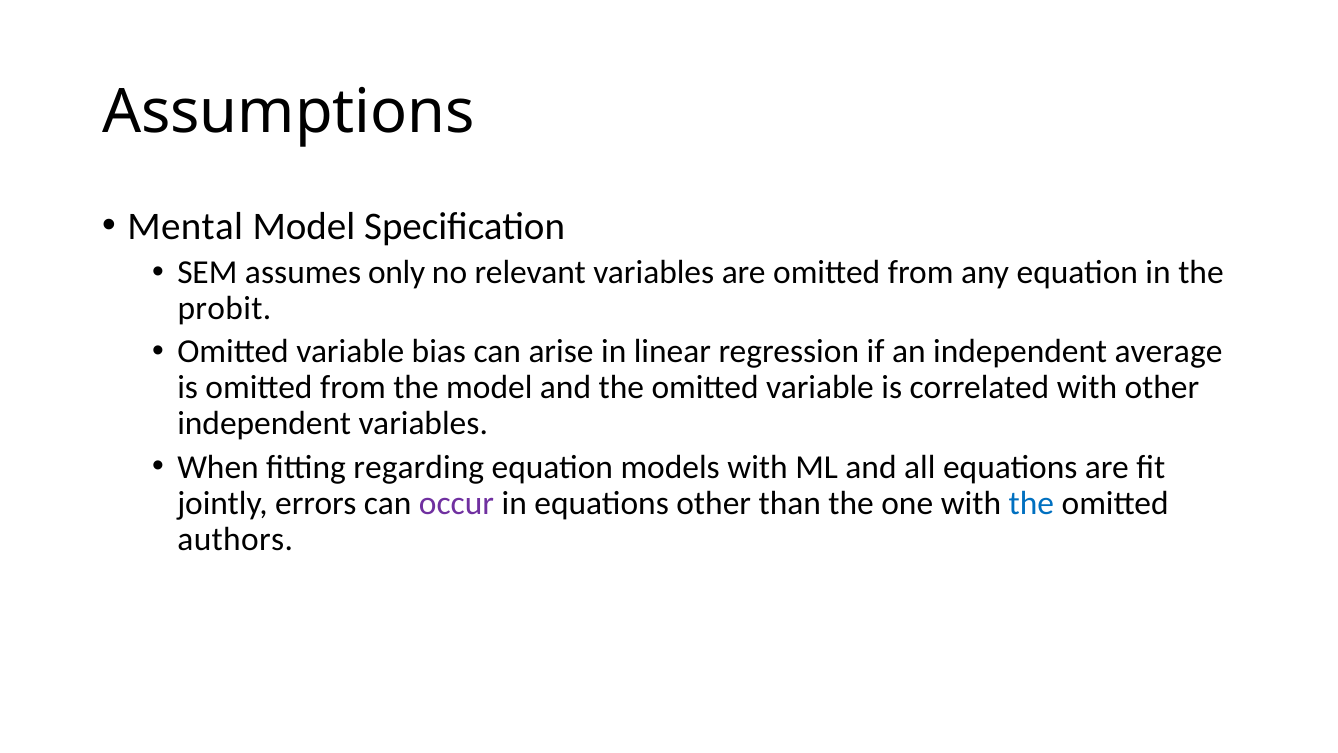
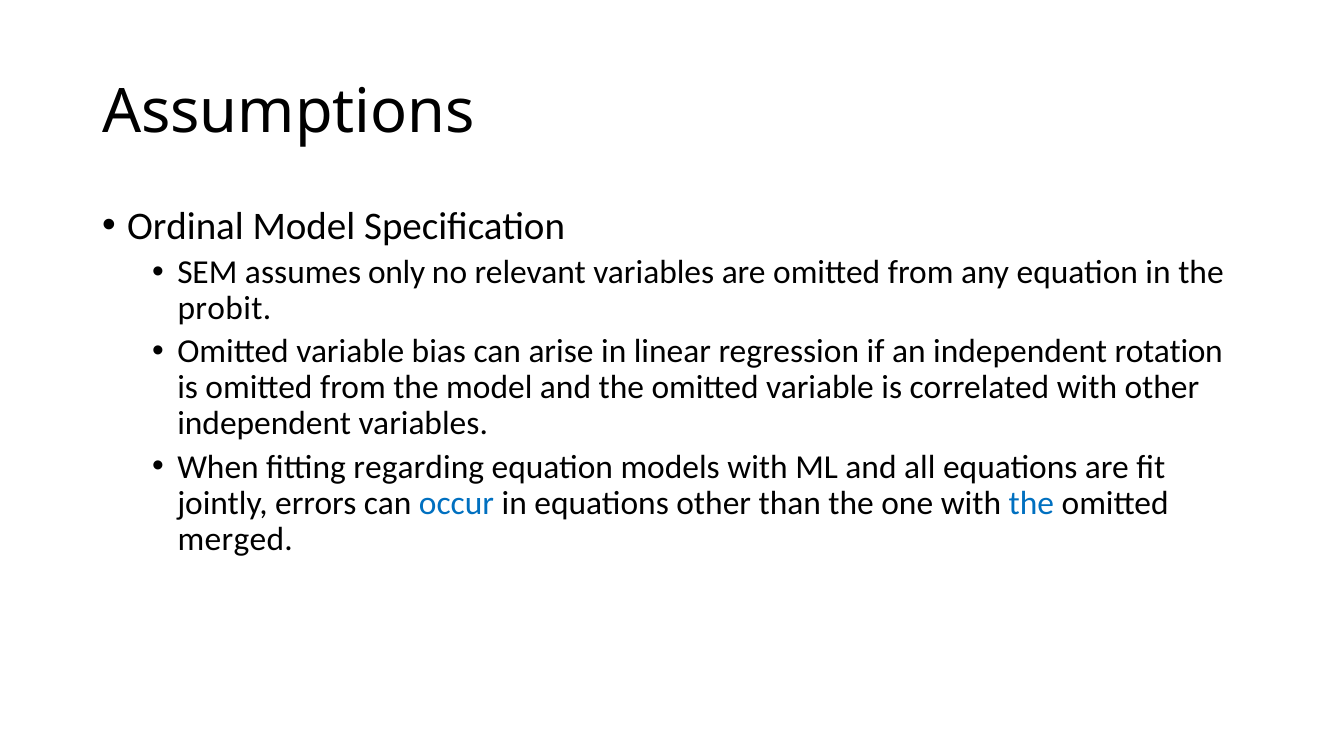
Mental: Mental -> Ordinal
average: average -> rotation
occur colour: purple -> blue
authors: authors -> merged
